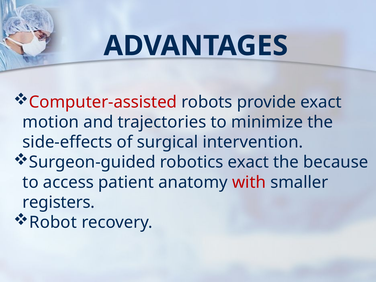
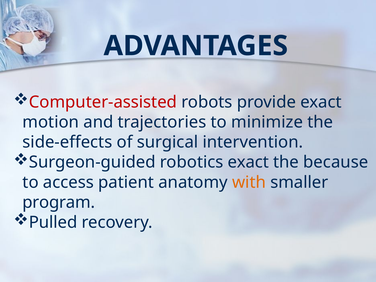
with colour: red -> orange
registers: registers -> program
Robot: Robot -> Pulled
